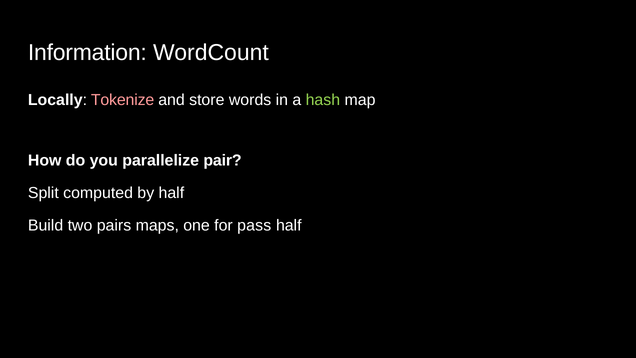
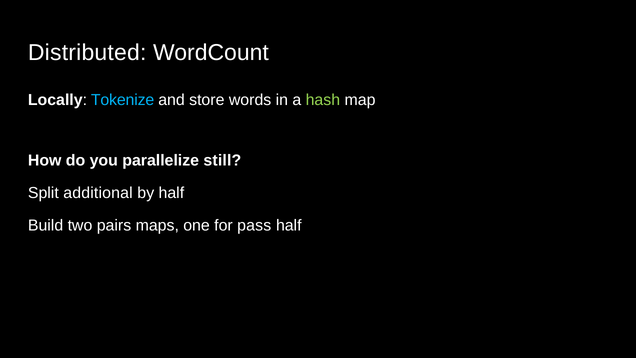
Information: Information -> Distributed
Tokenize colour: pink -> light blue
pair: pair -> still
computed: computed -> additional
